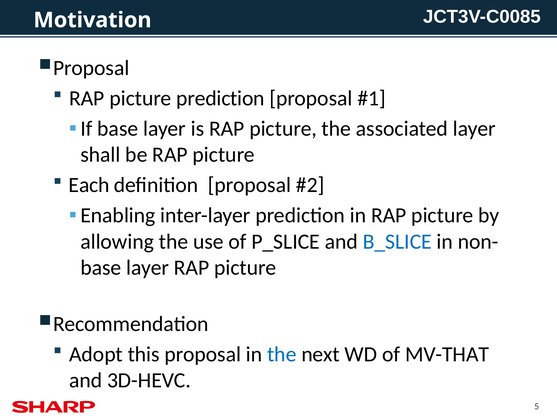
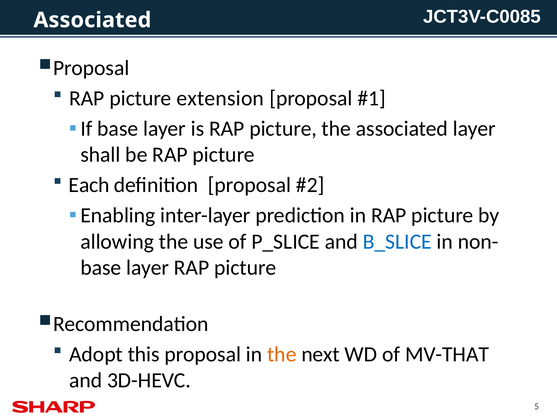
Motivation at (92, 20): Motivation -> Associated
picture prediction: prediction -> extension
the at (282, 354) colour: blue -> orange
